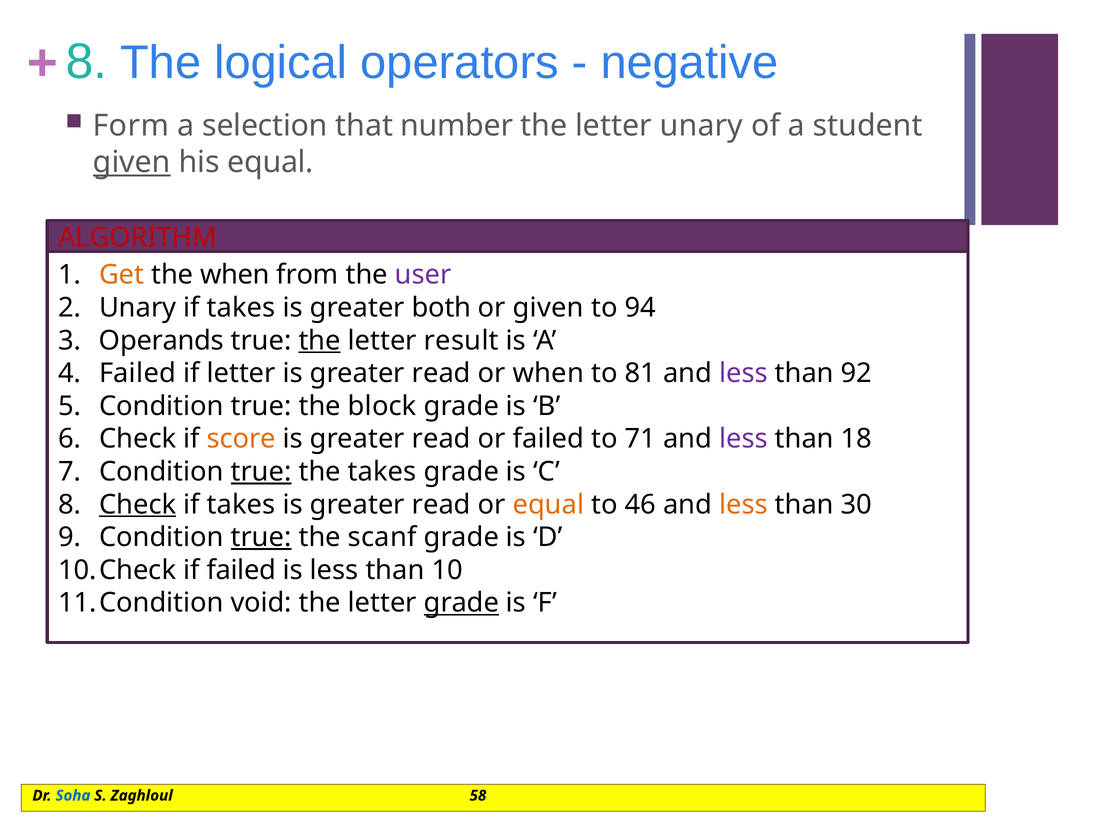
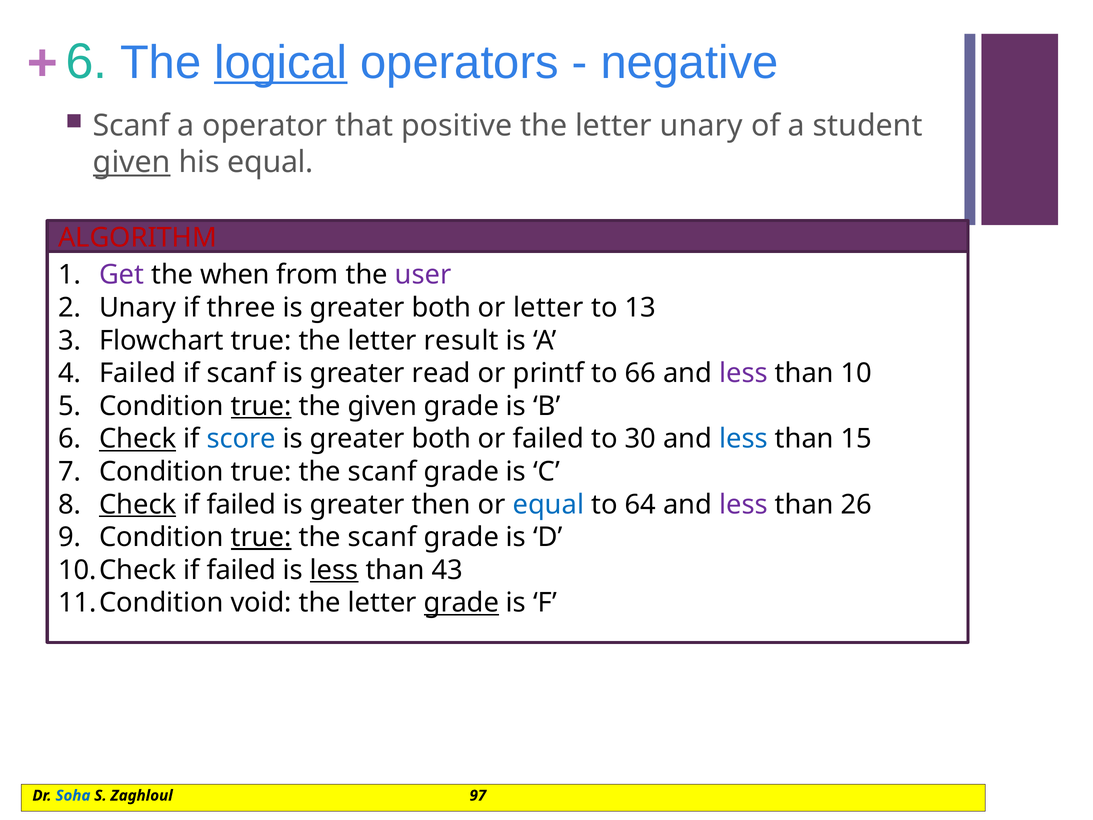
8 at (86, 62): 8 -> 6
logical underline: none -> present
Form at (131, 126): Form -> Scanf
selection: selection -> operator
number: number -> positive
Get colour: orange -> purple
takes at (241, 308): takes -> three
or given: given -> letter
94: 94 -> 13
Operands: Operands -> Flowchart
the at (320, 340) underline: present -> none
if letter: letter -> scanf
or when: when -> printf
81: 81 -> 66
92: 92 -> 10
true at (261, 406) underline: none -> present
the block: block -> given
Check at (138, 439) underline: none -> present
score colour: orange -> blue
read at (441, 439): read -> both
71: 71 -> 30
less at (744, 439) colour: purple -> blue
18: 18 -> 15
true at (261, 472) underline: present -> none
takes at (382, 472): takes -> scanf
takes at (241, 504): takes -> failed
read at (441, 504): read -> then
equal at (548, 504) colour: orange -> blue
46: 46 -> 64
less at (744, 504) colour: orange -> purple
30: 30 -> 26
less at (334, 570) underline: none -> present
10: 10 -> 43
58: 58 -> 97
